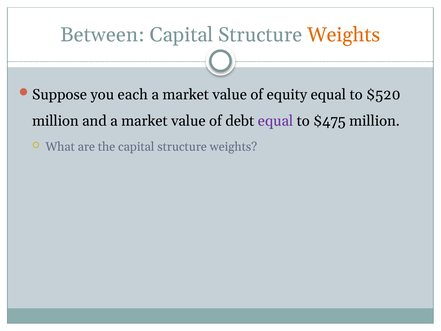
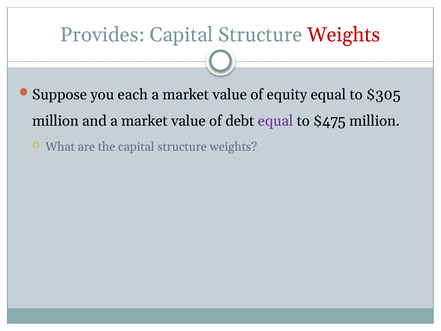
Between: Between -> Provides
Weights at (344, 35) colour: orange -> red
$520: $520 -> $305
